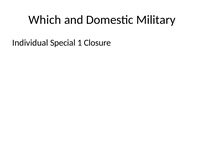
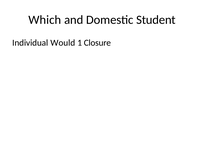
Military: Military -> Student
Special: Special -> Would
